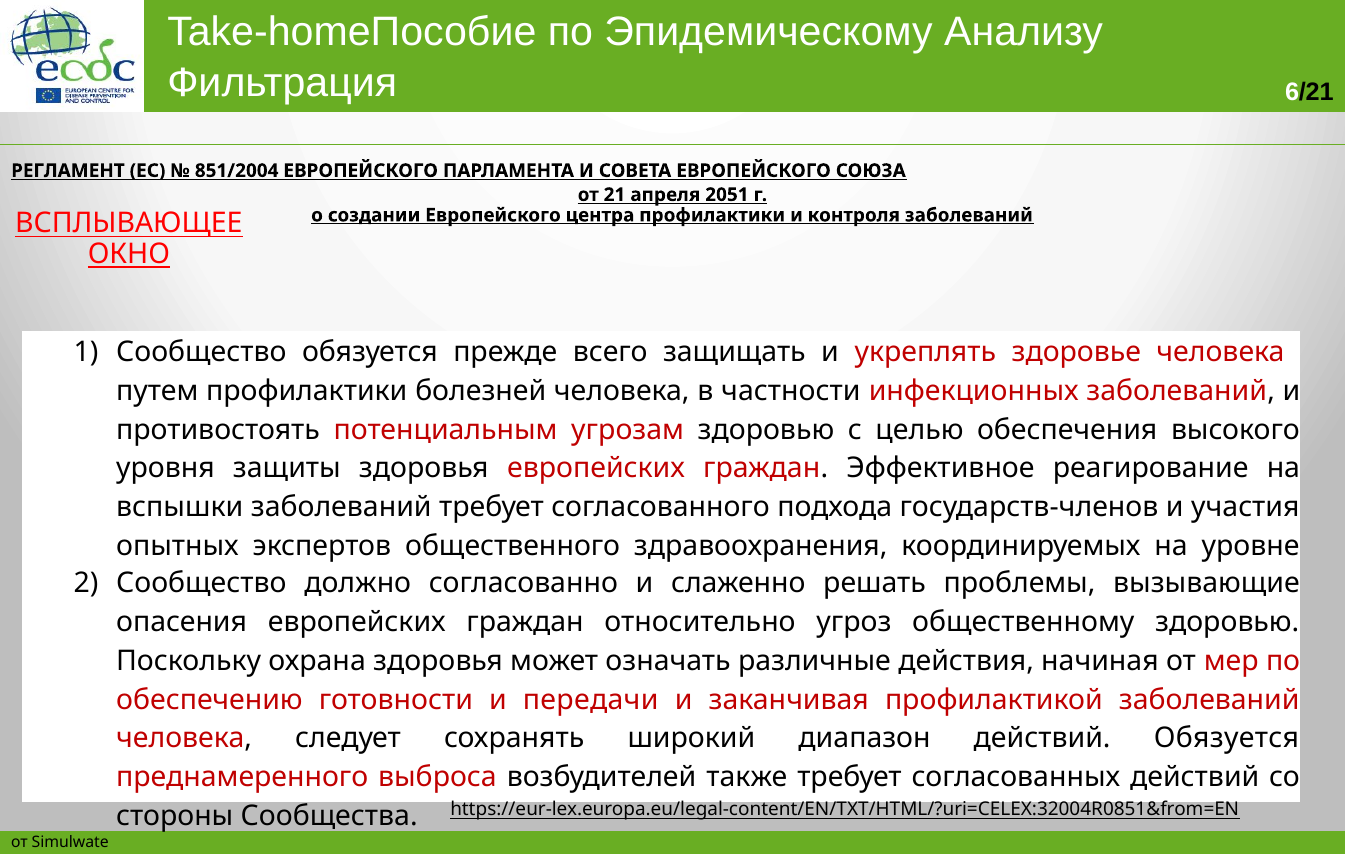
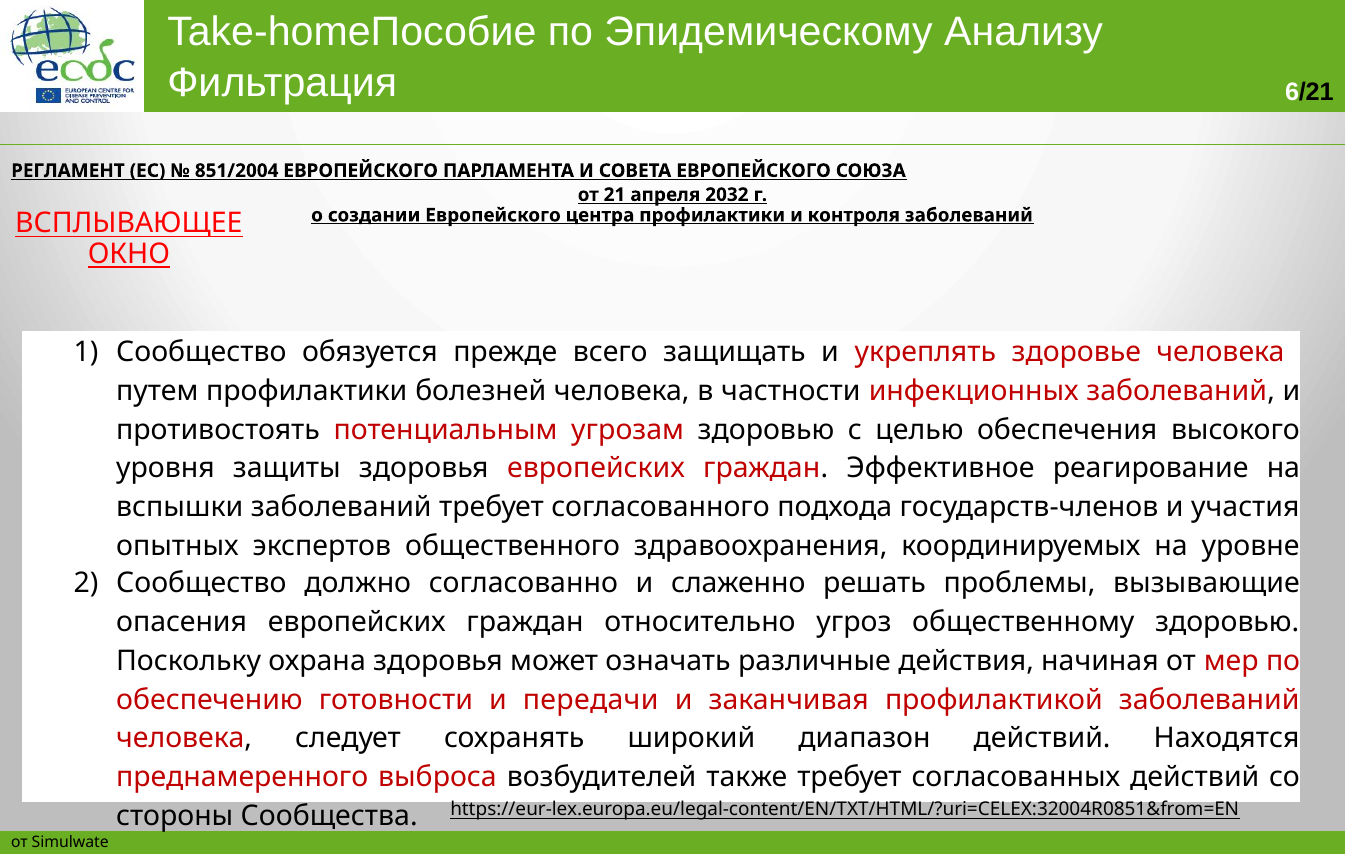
2051: 2051 -> 2032
действий Обязуется: Обязуется -> Находятся
